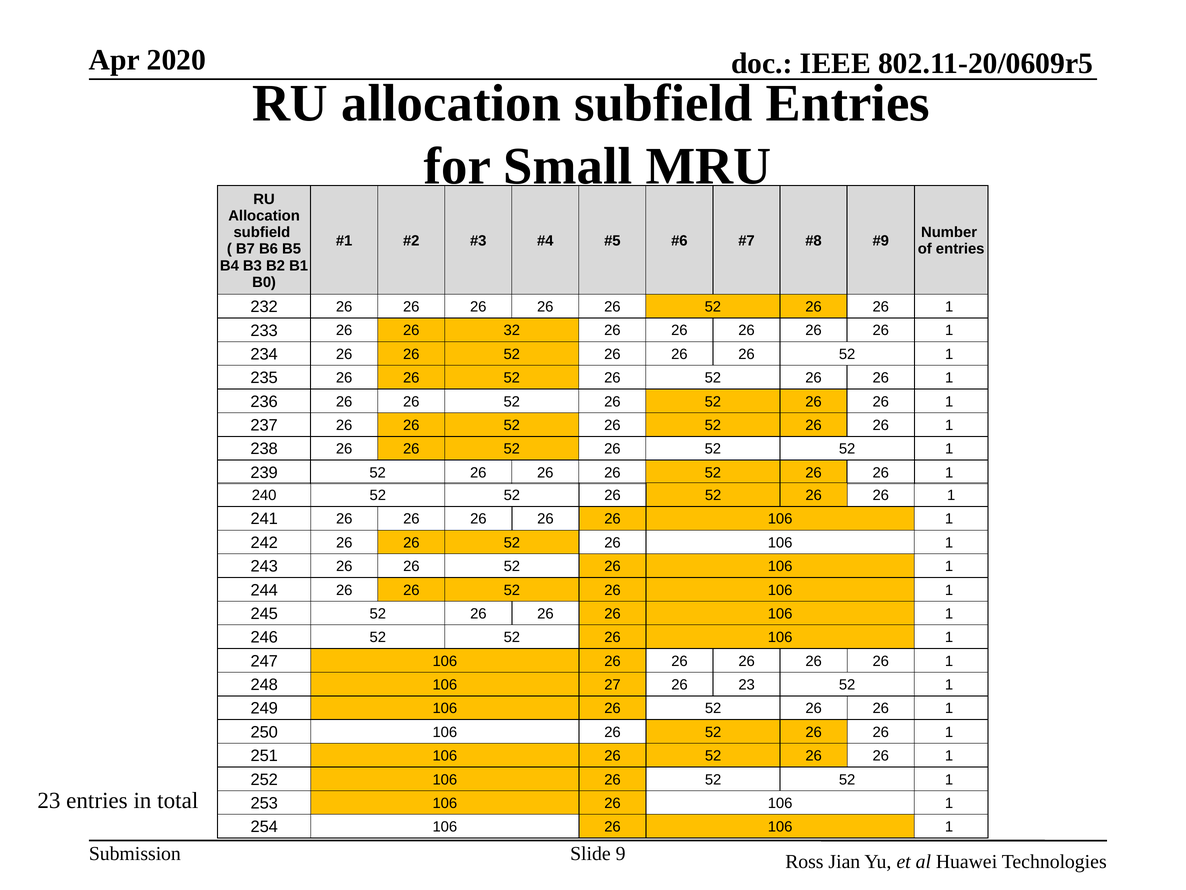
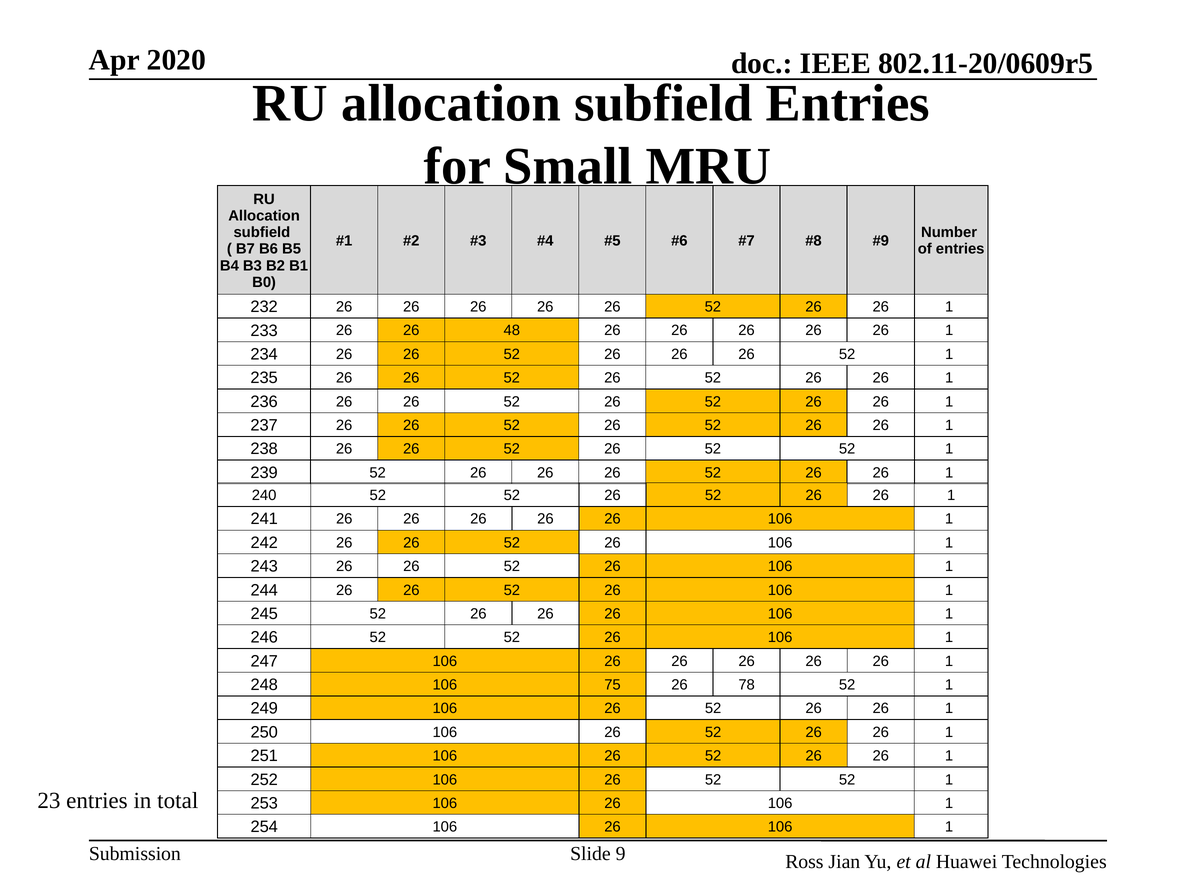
32: 32 -> 48
27: 27 -> 75
26 23: 23 -> 78
